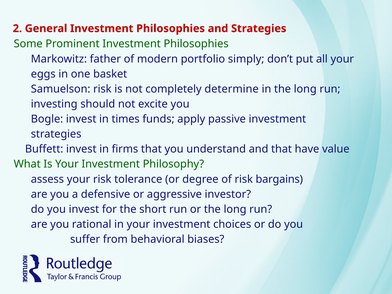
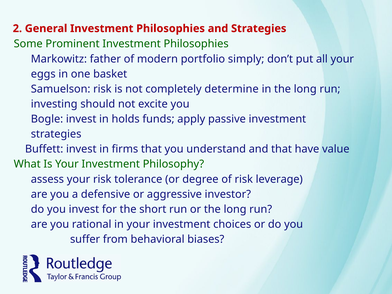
times: times -> holds
bargains: bargains -> leverage
